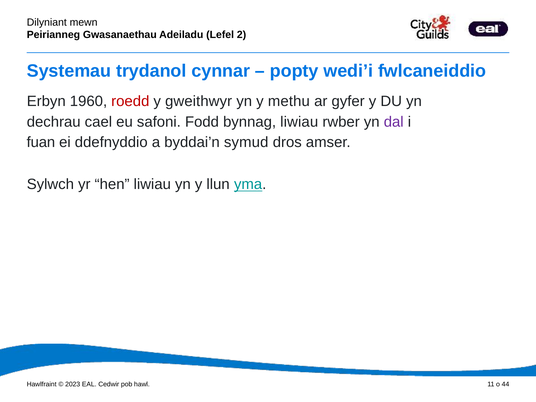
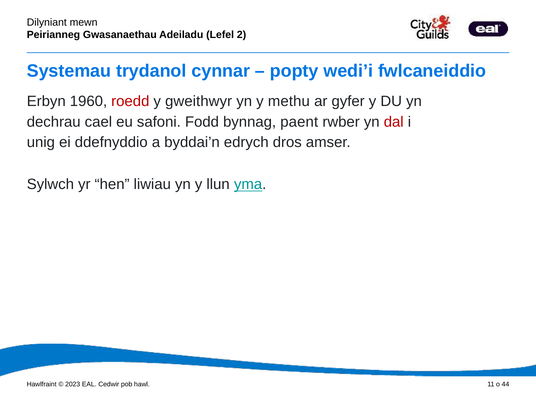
bynnag liwiau: liwiau -> paent
dal colour: purple -> red
fuan: fuan -> unig
symud: symud -> edrych
